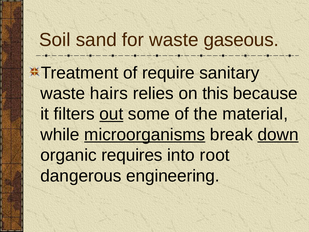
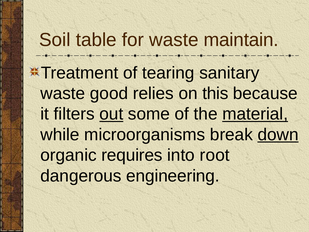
sand: sand -> table
gaseous: gaseous -> maintain
require: require -> tearing
hairs: hairs -> good
material underline: none -> present
microorganisms underline: present -> none
